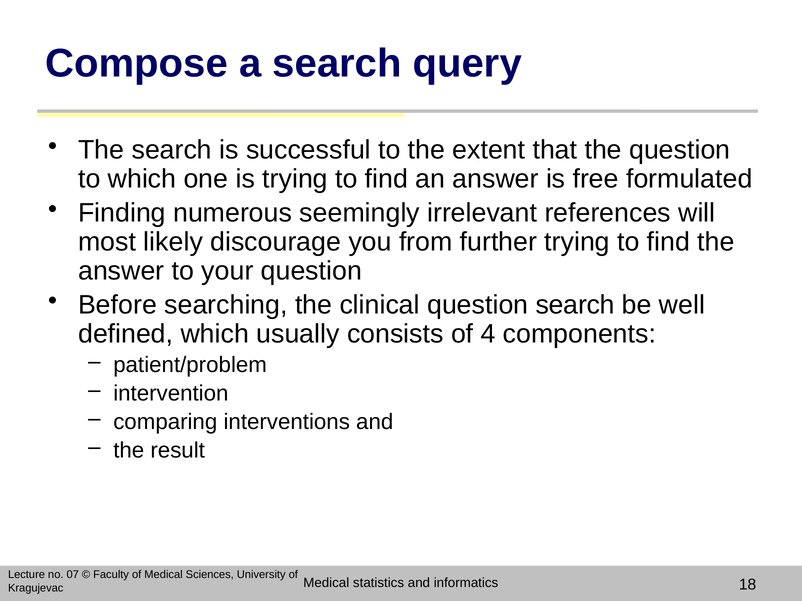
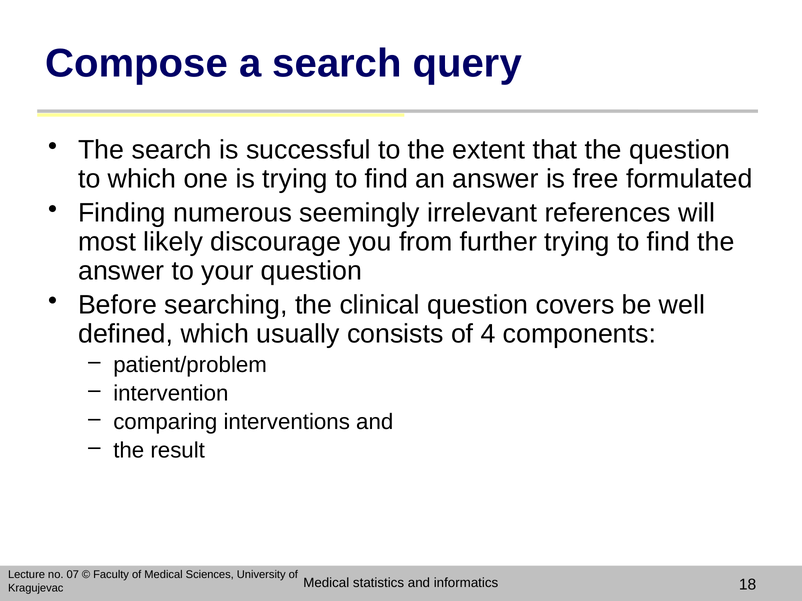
question search: search -> covers
